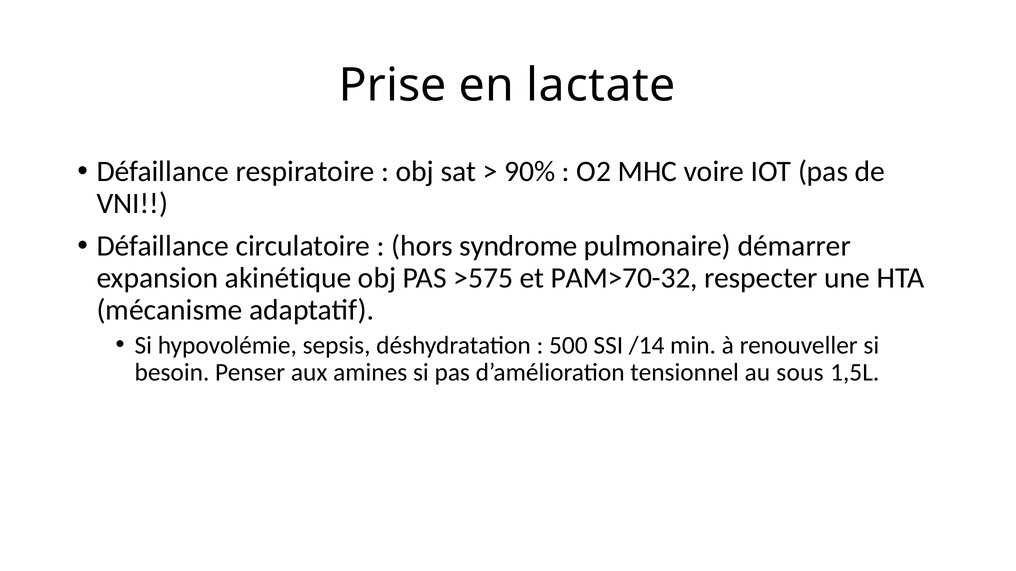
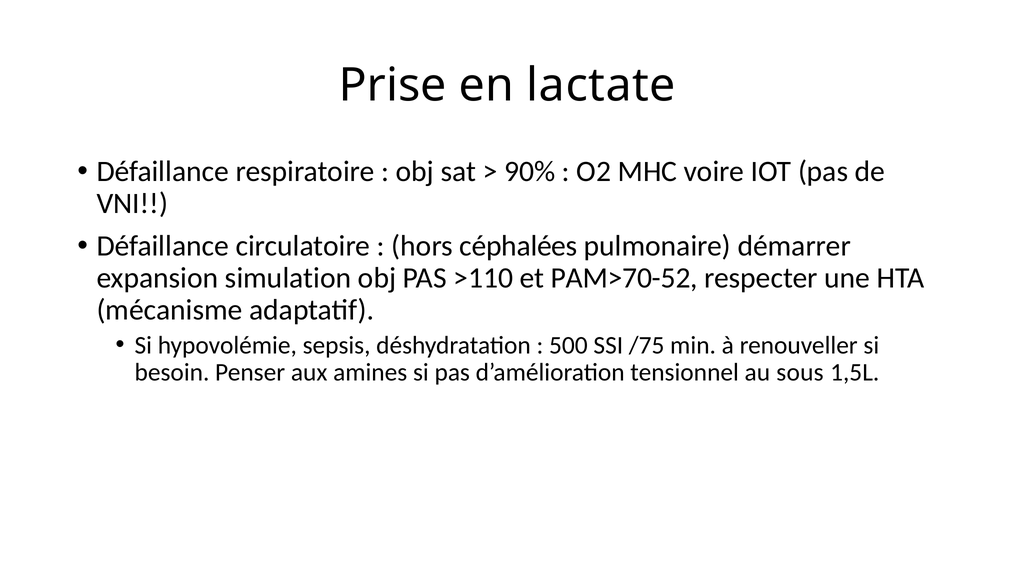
syndrome: syndrome -> céphalées
akinétique: akinétique -> simulation
>575: >575 -> >110
PAM>70-32: PAM>70-32 -> PAM>70-52
/14: /14 -> /75
